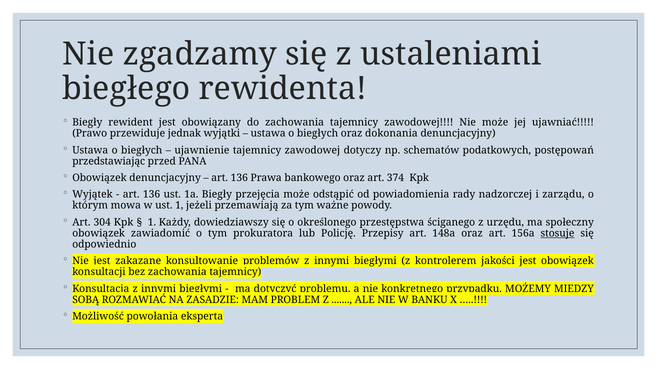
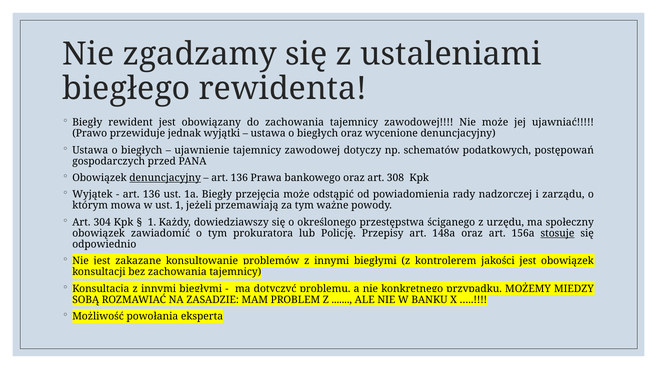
dokonania: dokonania -> wycenione
przedstawiając: przedstawiając -> gospodarczych
denuncjacyjny at (165, 178) underline: none -> present
374: 374 -> 308
